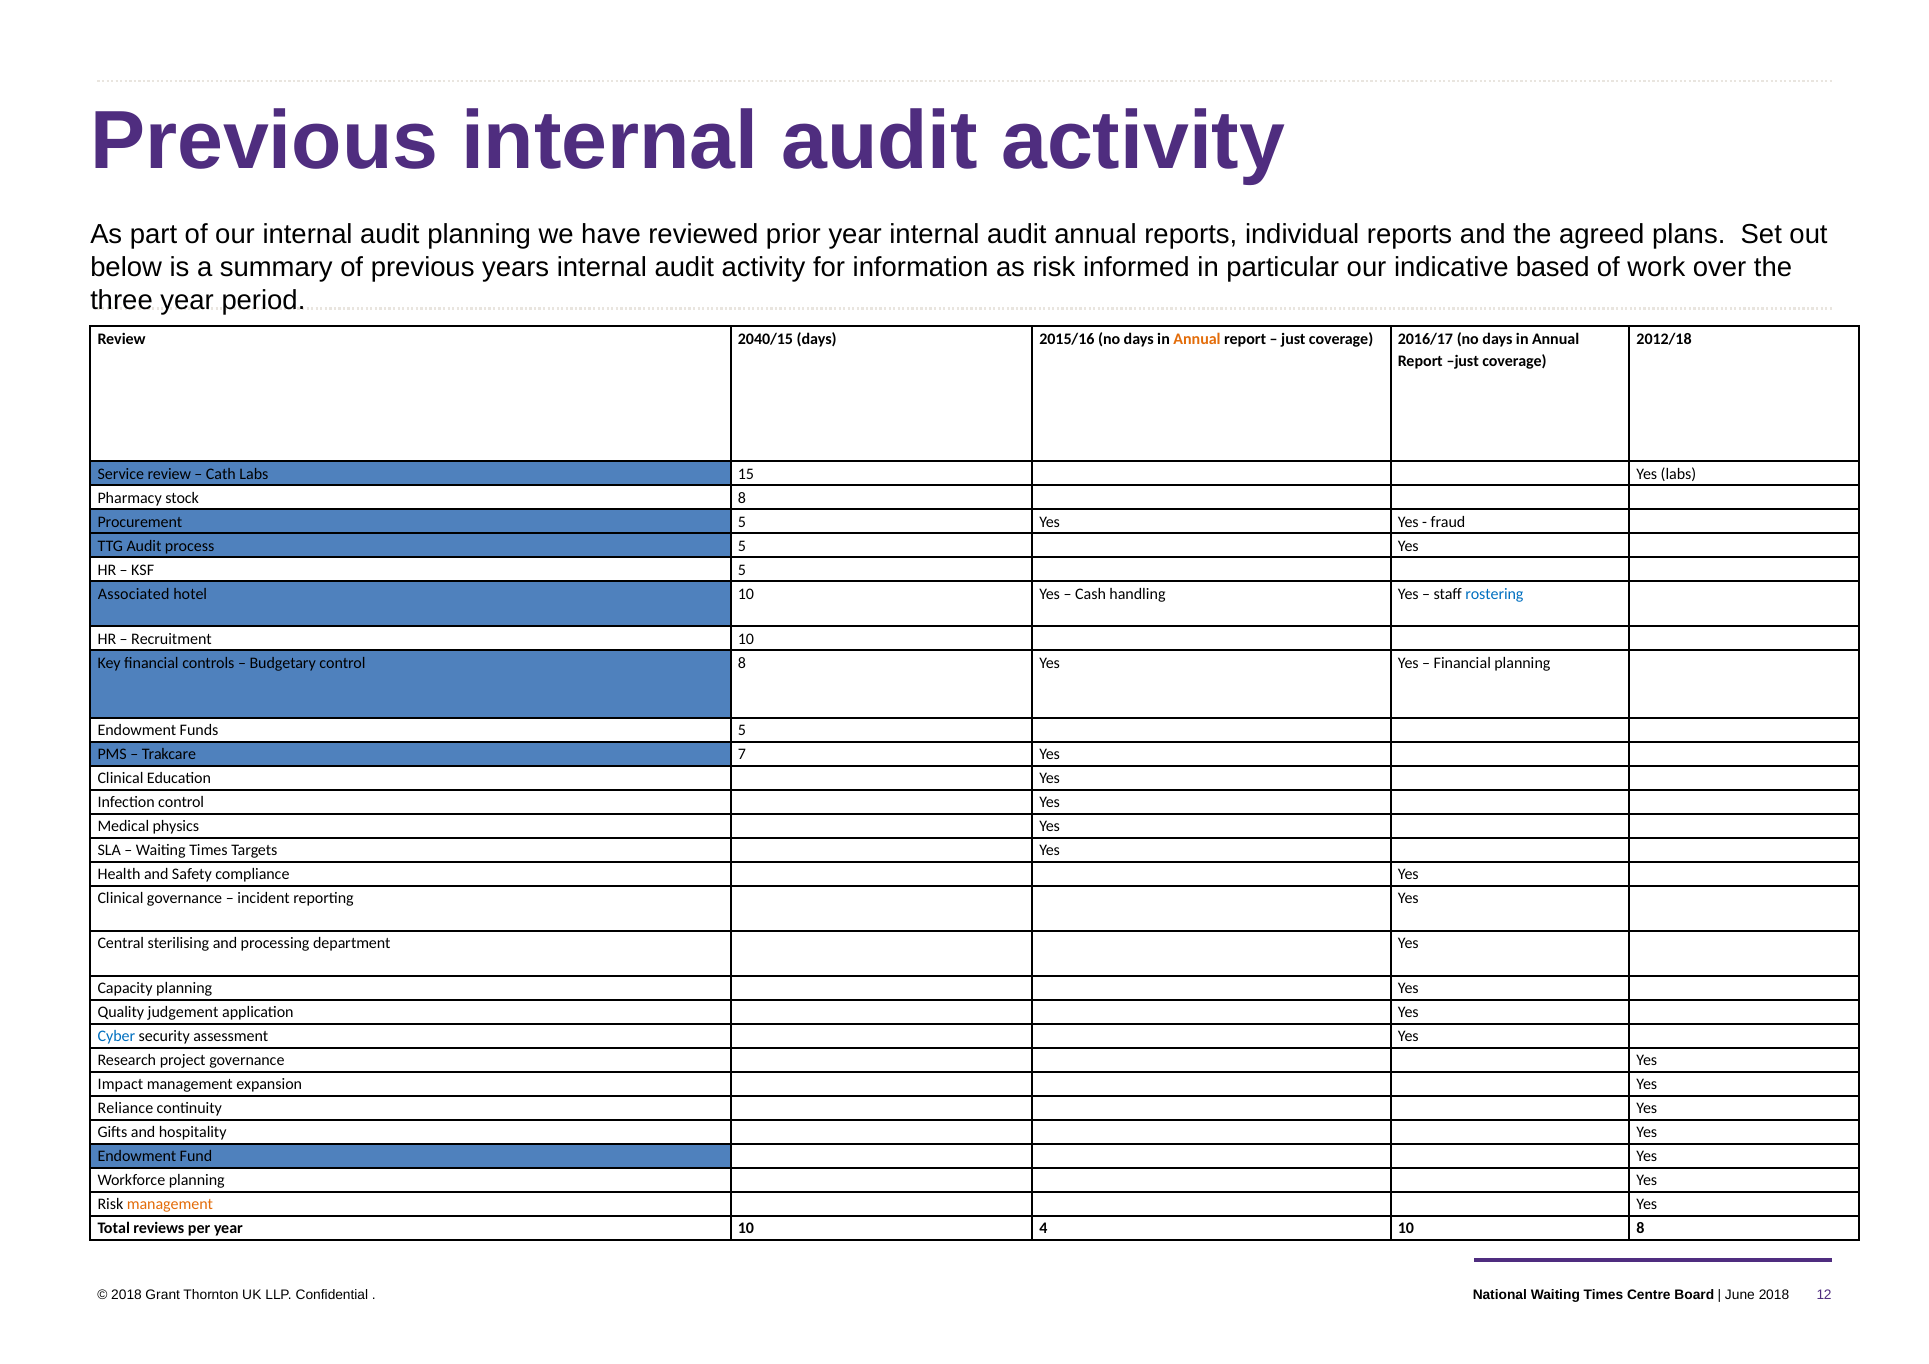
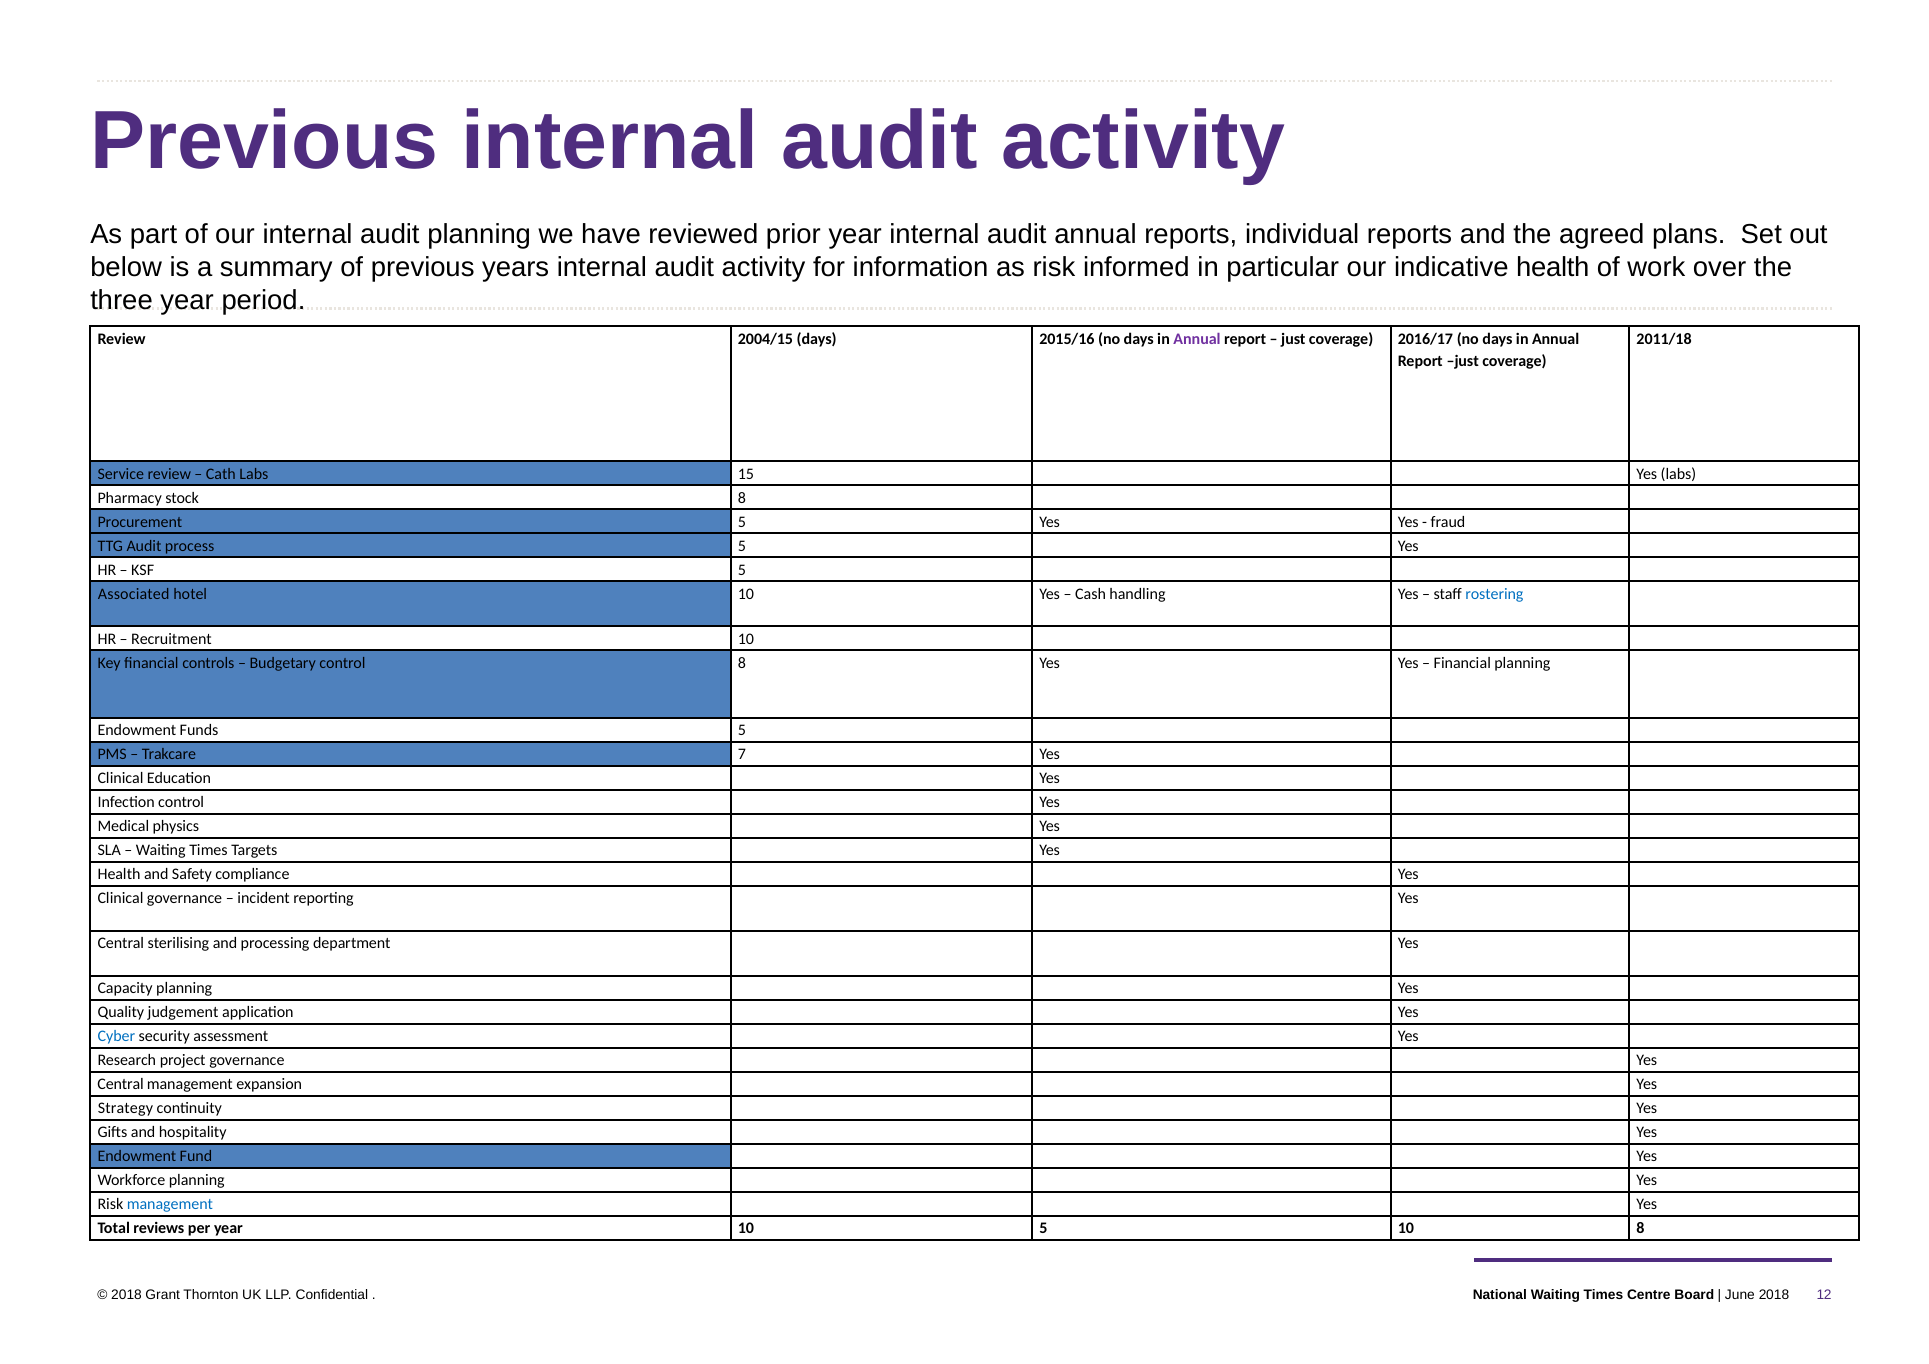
indicative based: based -> health
2040/15: 2040/15 -> 2004/15
Annual at (1197, 339) colour: orange -> purple
2012/18: 2012/18 -> 2011/18
Impact at (120, 1084): Impact -> Central
Reliance: Reliance -> Strategy
management at (170, 1205) colour: orange -> blue
10 4: 4 -> 5
